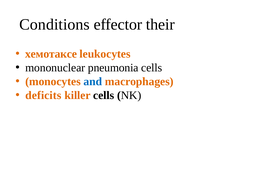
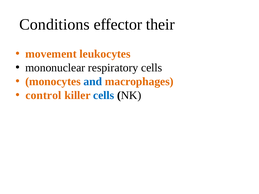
хемотаксе: хемотаксе -> movement
pneumonia: pneumonia -> respiratory
deficits: deficits -> control
cells at (104, 95) colour: black -> blue
